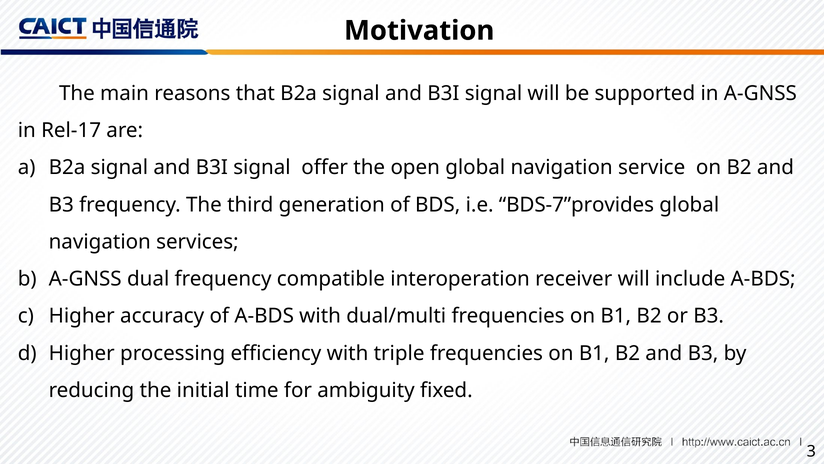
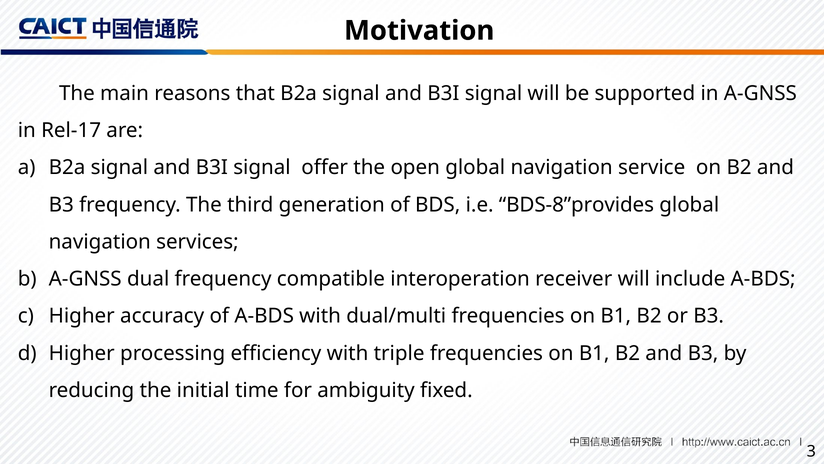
BDS-7”provides: BDS-7”provides -> BDS-8”provides
